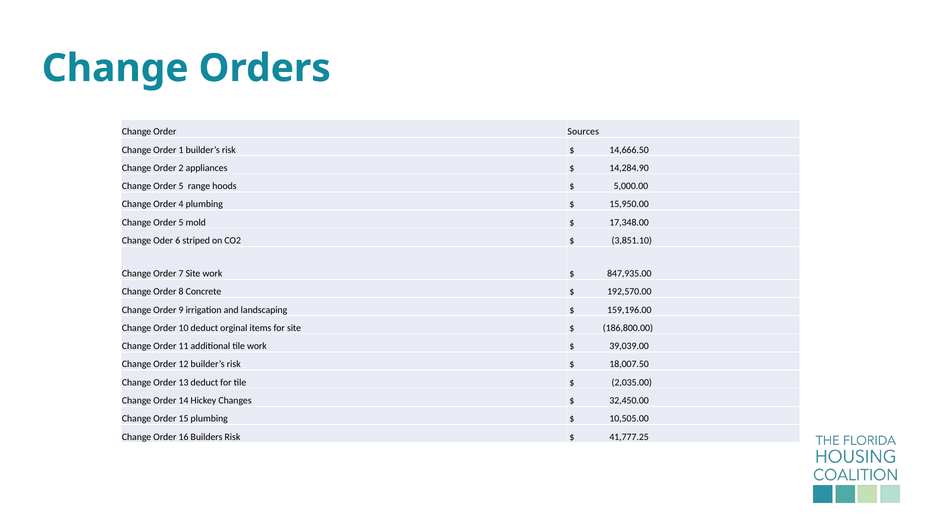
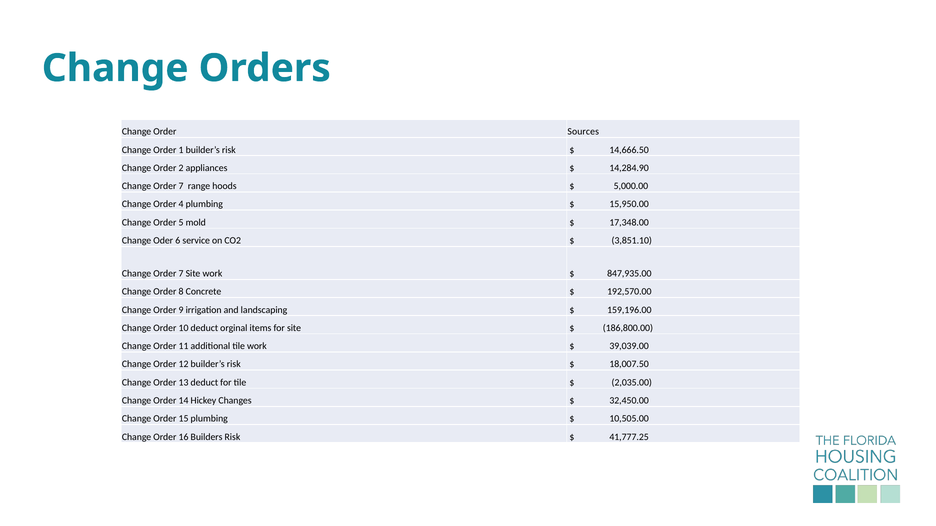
5 at (181, 186): 5 -> 7
striped: striped -> service
